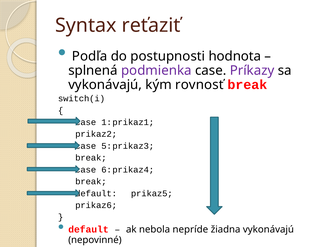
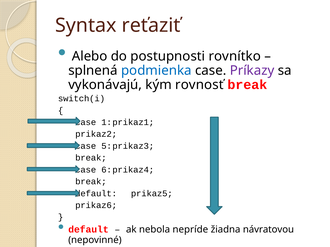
Podľa: Podľa -> Alebo
hodnota: hodnota -> rovnítko
podmienka colour: purple -> blue
žiadna vykonávajú: vykonávajú -> návratovou
